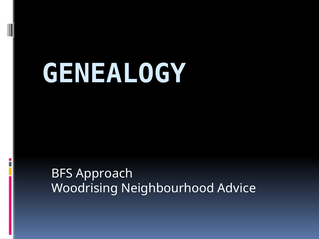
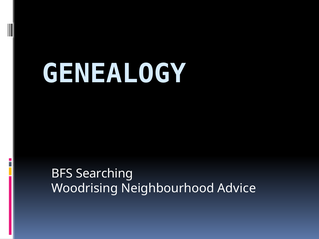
Approach: Approach -> Searching
